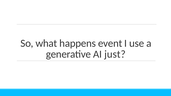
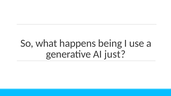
event: event -> being
